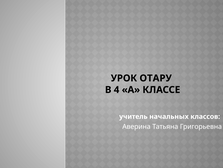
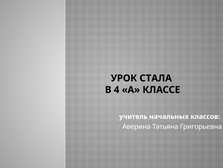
ОТАРУ: ОТАРУ -> СТАЛА
